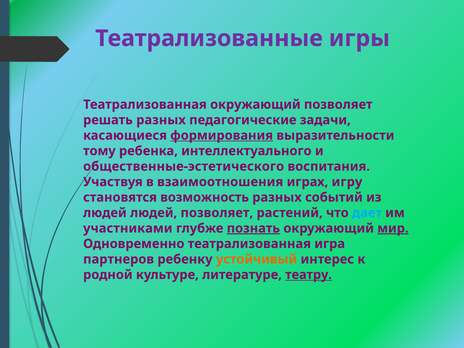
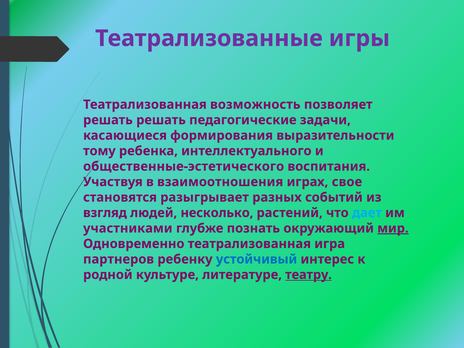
Театрализованная окружающий: окружающий -> возможность
решать разных: разных -> решать
формирования underline: present -> none
игру: игру -> свое
возможность: возможность -> разыгрывает
людей at (105, 213): людей -> взгляд
людей позволяет: позволяет -> несколько
познать underline: present -> none
устойчивый colour: orange -> blue
